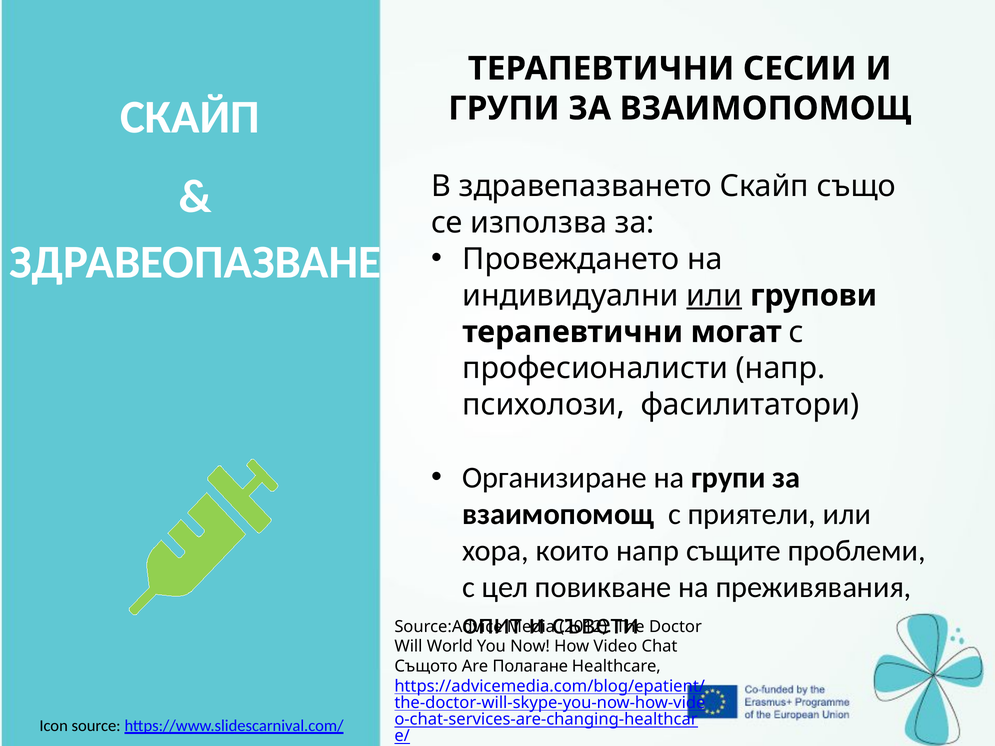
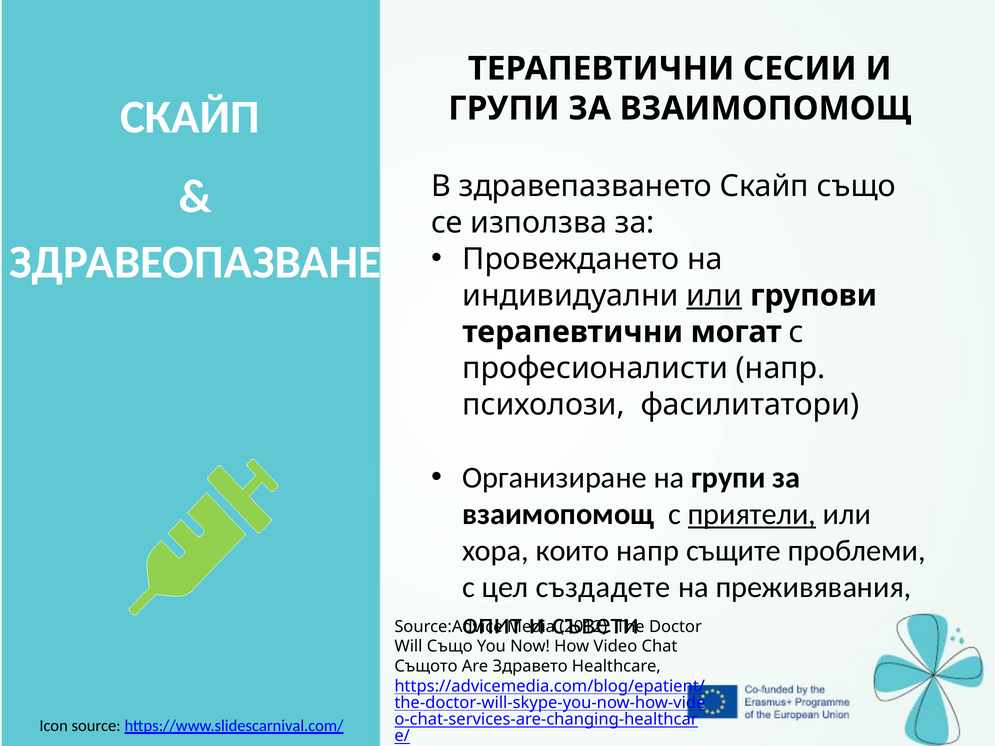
приятели underline: none -> present
повикване: повикване -> създадете
Will World: World -> Също
Полагане: Полагане -> Здравето
